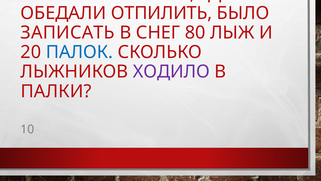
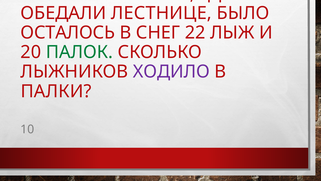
ОТПИЛИТЬ: ОТПИЛИТЬ -> ЛЕСТНИЦЕ
ЗАПИСАТЬ: ЗАПИСАТЬ -> ОСТАЛОСЬ
80: 80 -> 22
ПАЛОК colour: blue -> green
